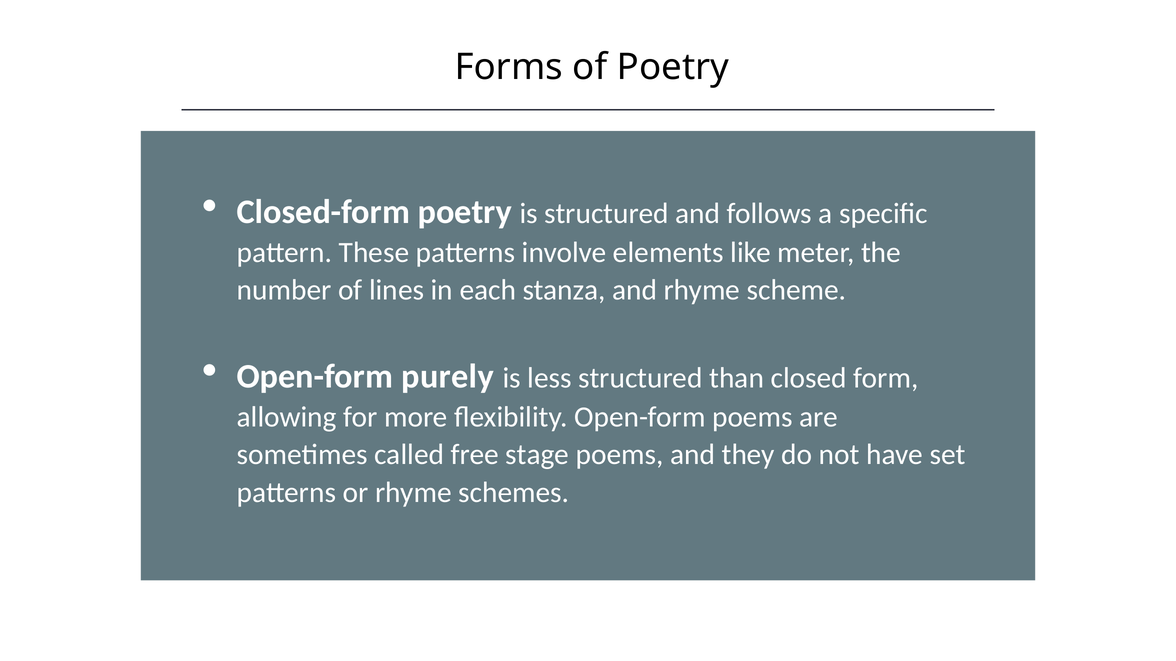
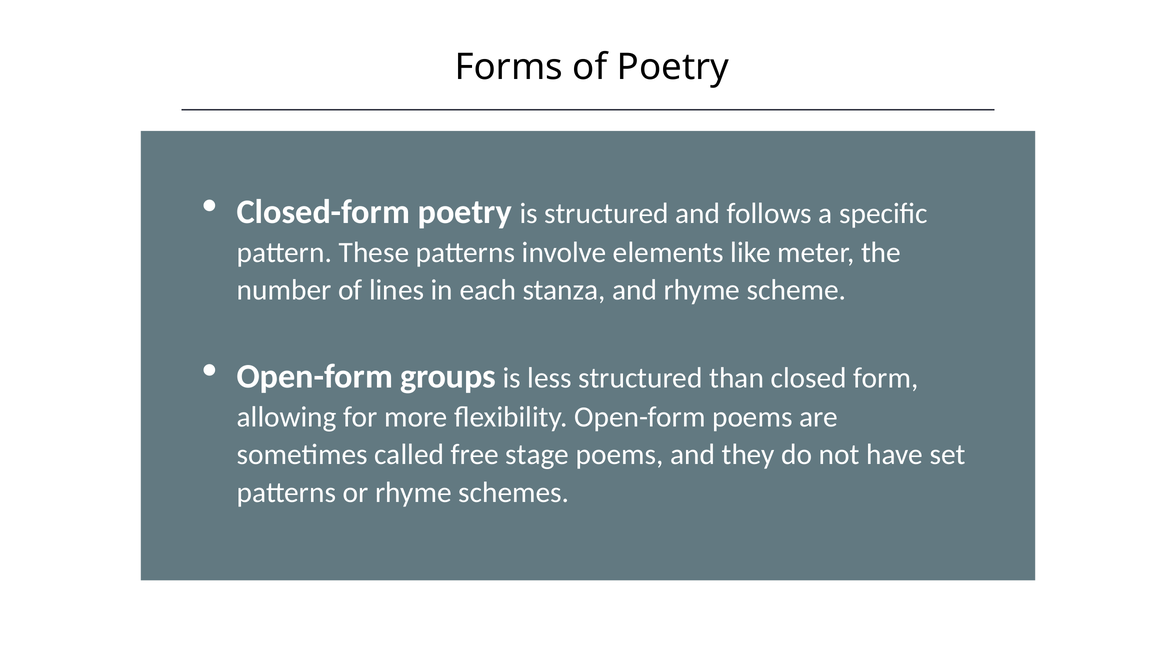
purely: purely -> groups
